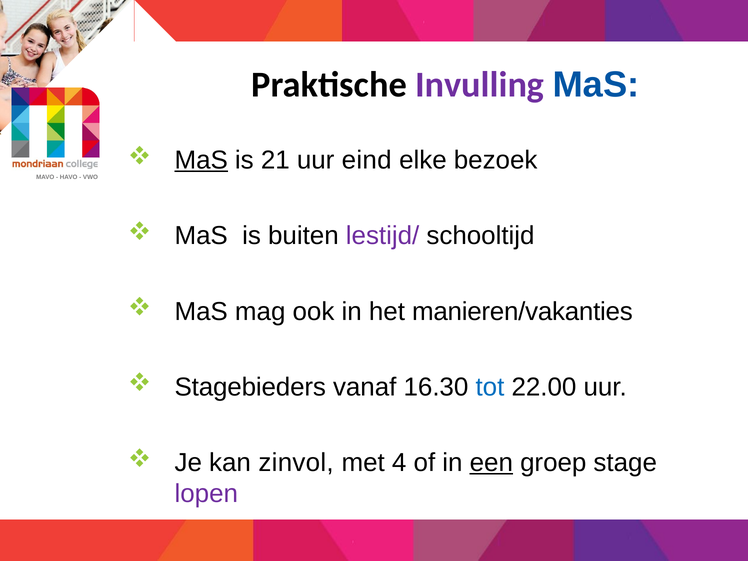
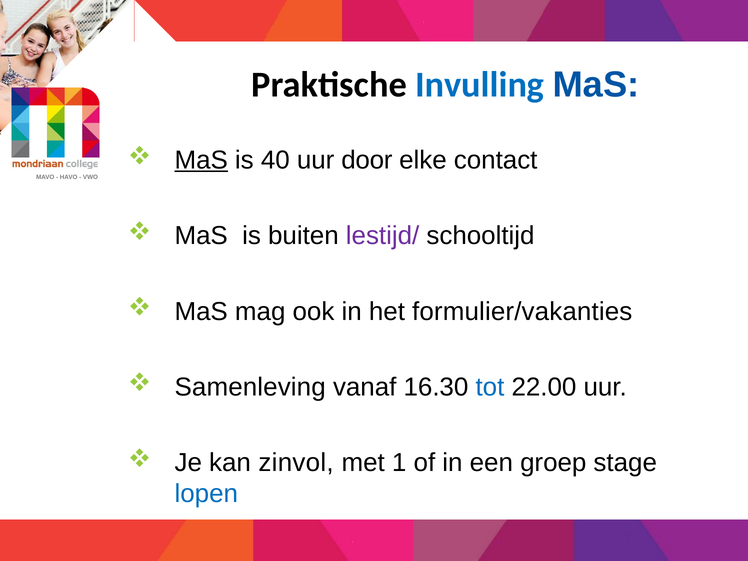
Invulling colour: purple -> blue
21: 21 -> 40
eind: eind -> door
bezoek: bezoek -> contact
manieren/vakanties: manieren/vakanties -> formulier/vakanties
Stagebieders: Stagebieders -> Samenleving
4: 4 -> 1
een underline: present -> none
lopen colour: purple -> blue
